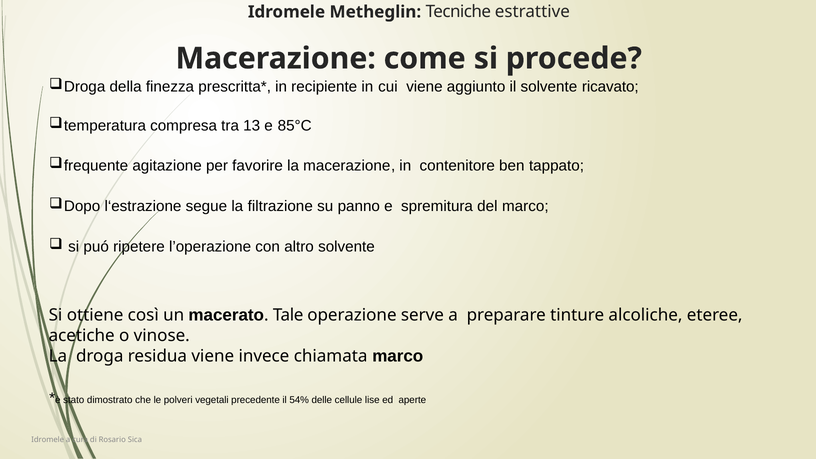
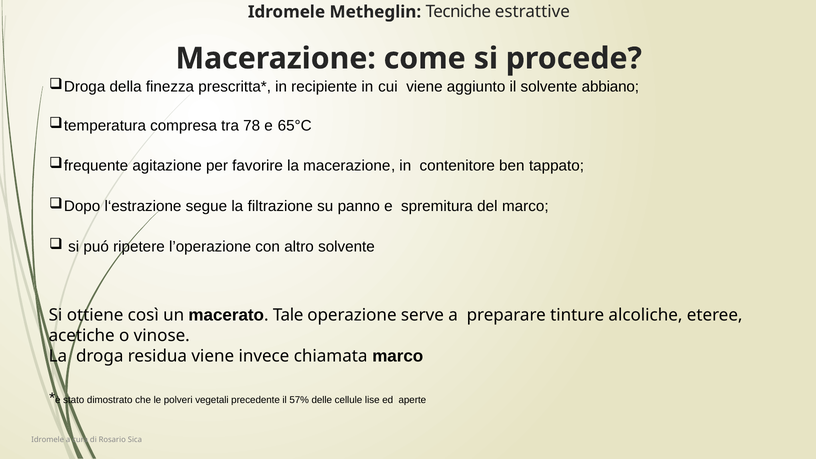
ricavato: ricavato -> abbiano
13: 13 -> 78
85°C: 85°C -> 65°C
54%: 54% -> 57%
